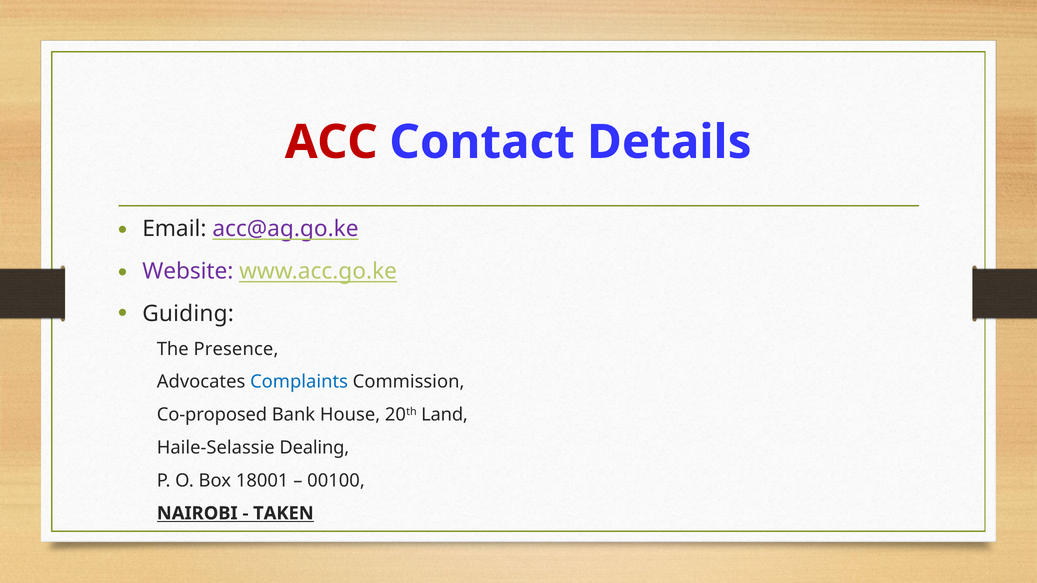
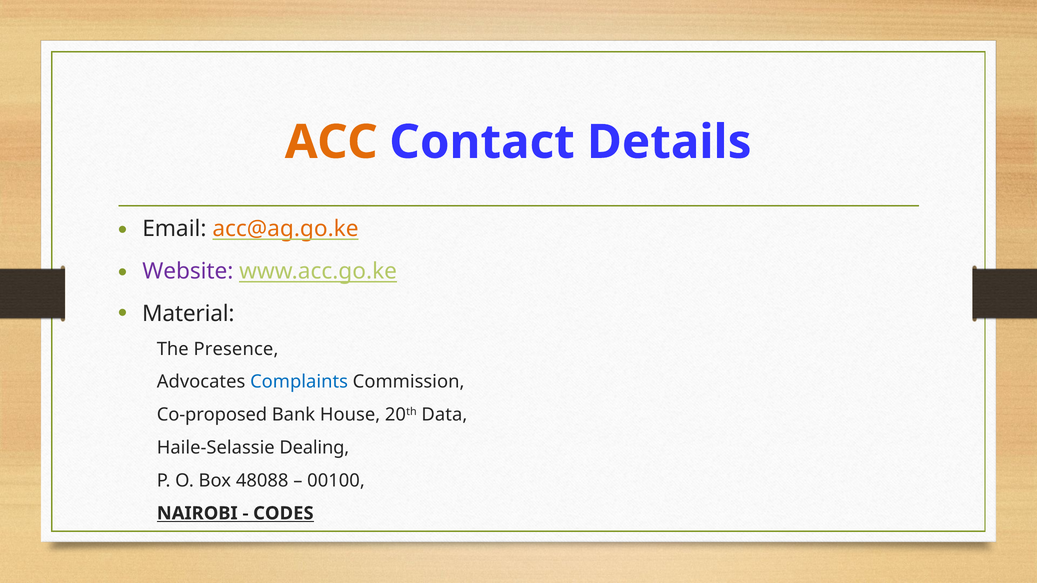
ACC colour: red -> orange
acc@ag.go.ke colour: purple -> orange
Guiding: Guiding -> Material
Land: Land -> Data
18001: 18001 -> 48088
TAKEN: TAKEN -> CODES
